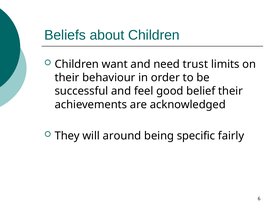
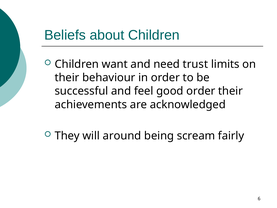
good belief: belief -> order
specific: specific -> scream
